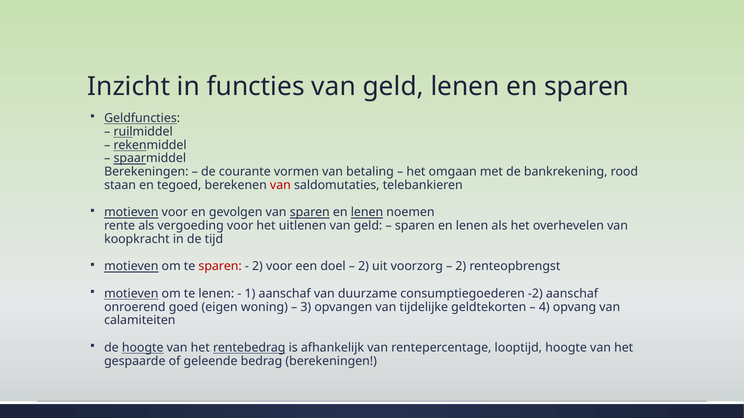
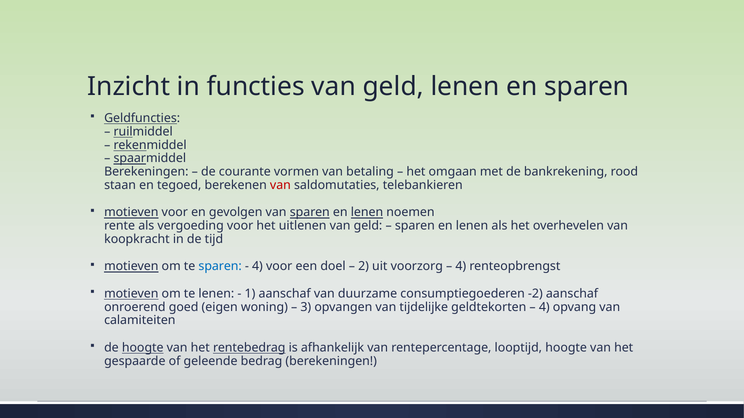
sparen at (220, 267) colour: red -> blue
2 at (257, 267): 2 -> 4
2 at (461, 267): 2 -> 4
